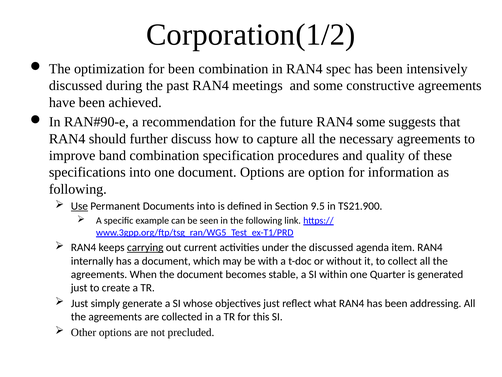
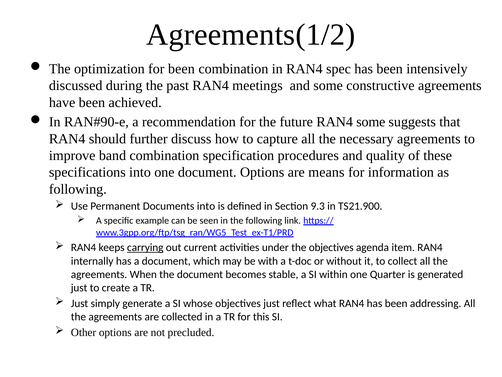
Corporation(1/2: Corporation(1/2 -> Agreements(1/2
option: option -> means
Use underline: present -> none
9.5: 9.5 -> 9.3
the discussed: discussed -> objectives
